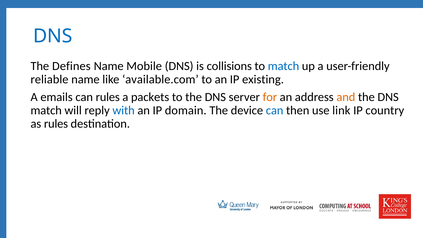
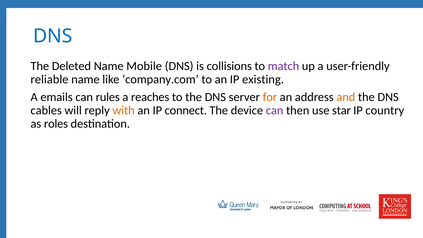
Defines: Defines -> Deleted
match at (283, 66) colour: blue -> purple
available.com: available.com -> company.com
packets: packets -> reaches
match at (46, 110): match -> cables
with colour: blue -> orange
domain: domain -> connect
can at (275, 110) colour: blue -> purple
link: link -> star
as rules: rules -> roles
